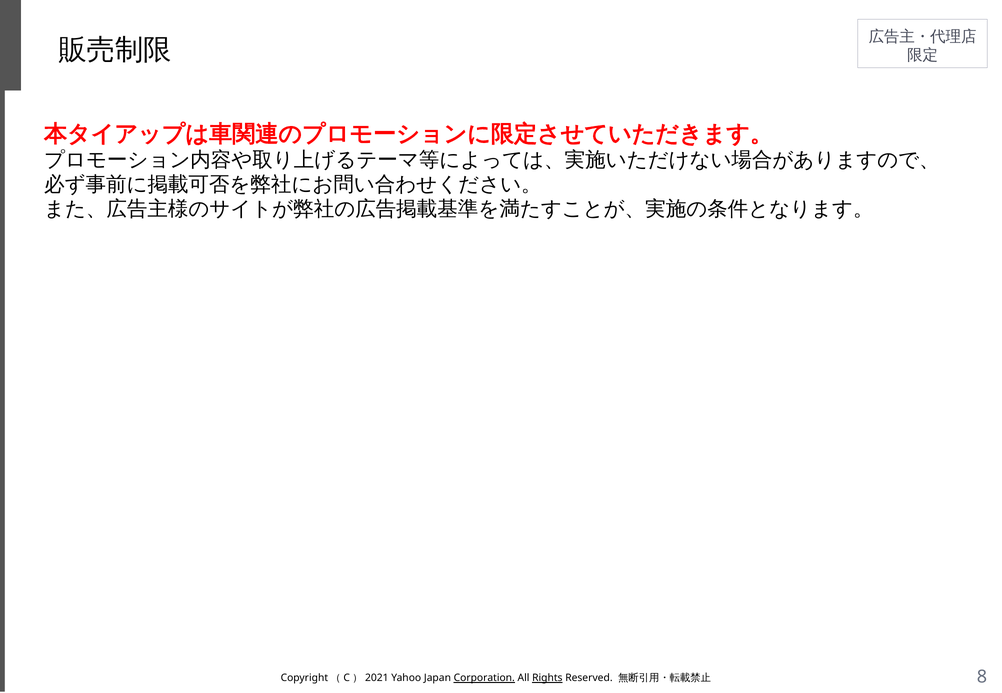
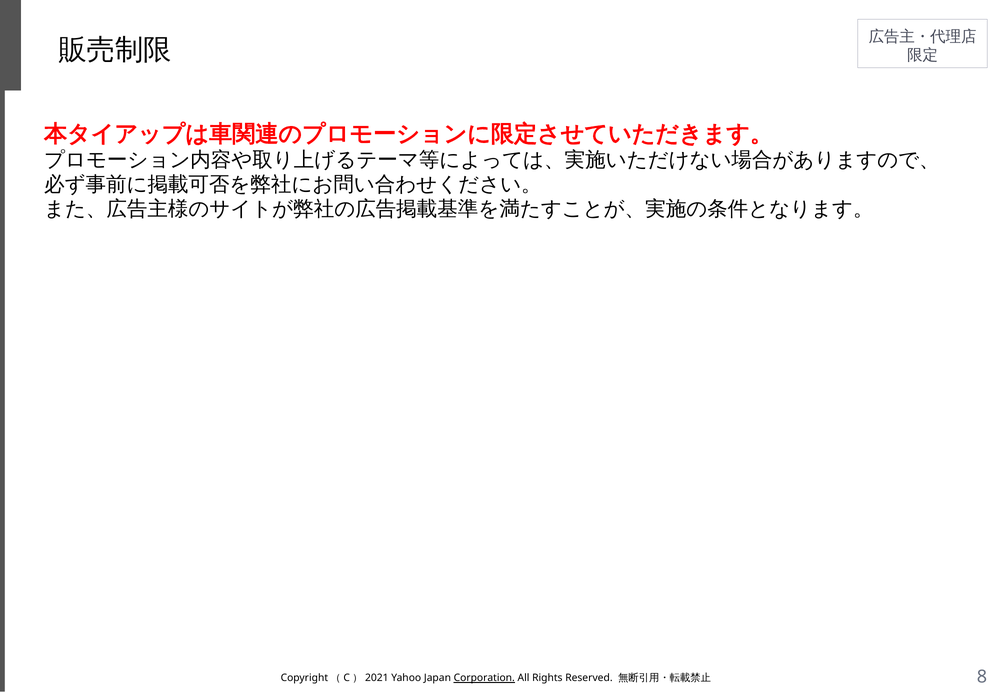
Rights underline: present -> none
